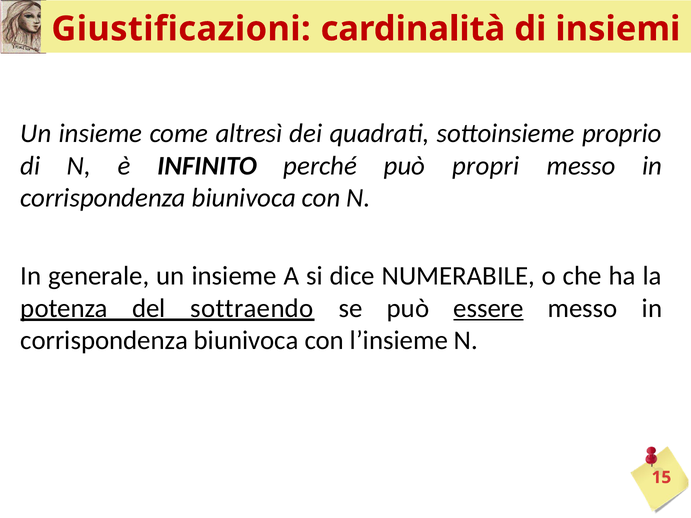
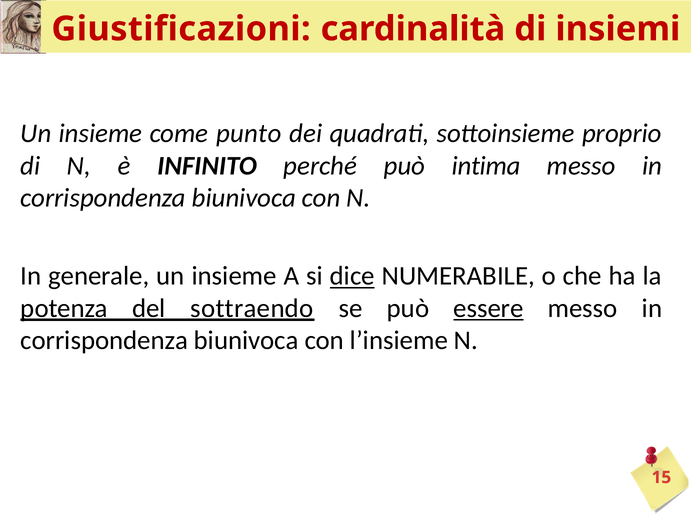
altresì: altresì -> punto
propri: propri -> intima
dice underline: none -> present
